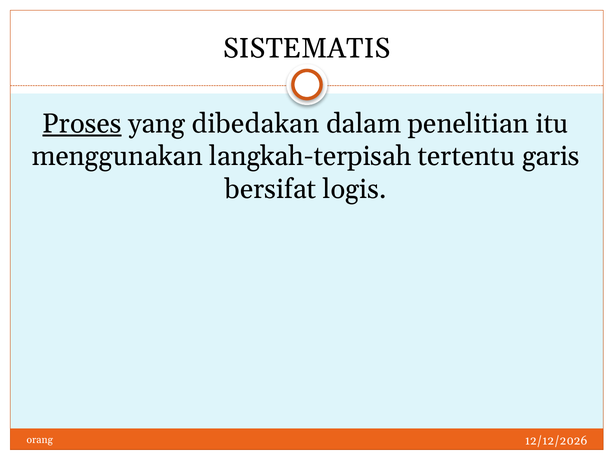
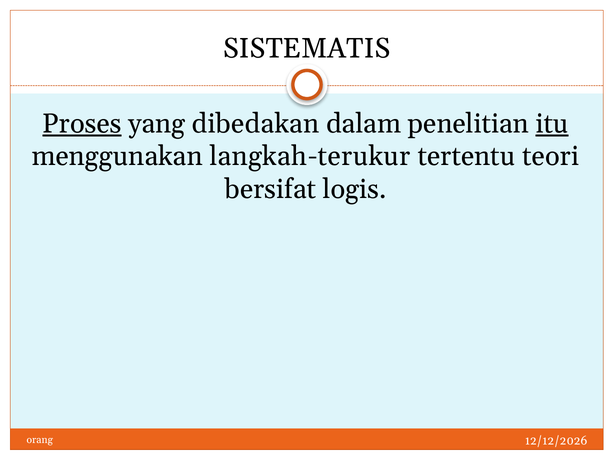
itu underline: none -> present
langkah-terpisah: langkah-terpisah -> langkah-terukur
garis: garis -> teori
